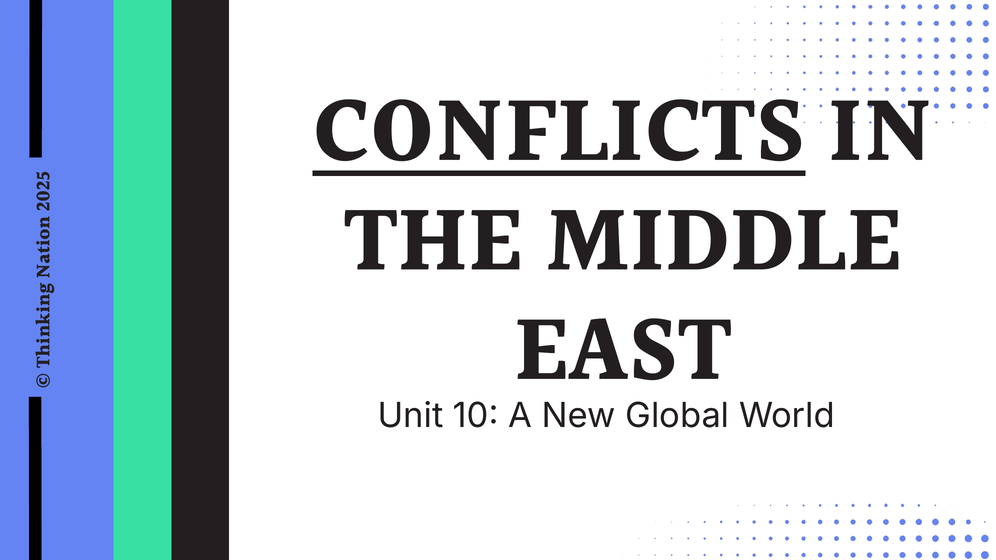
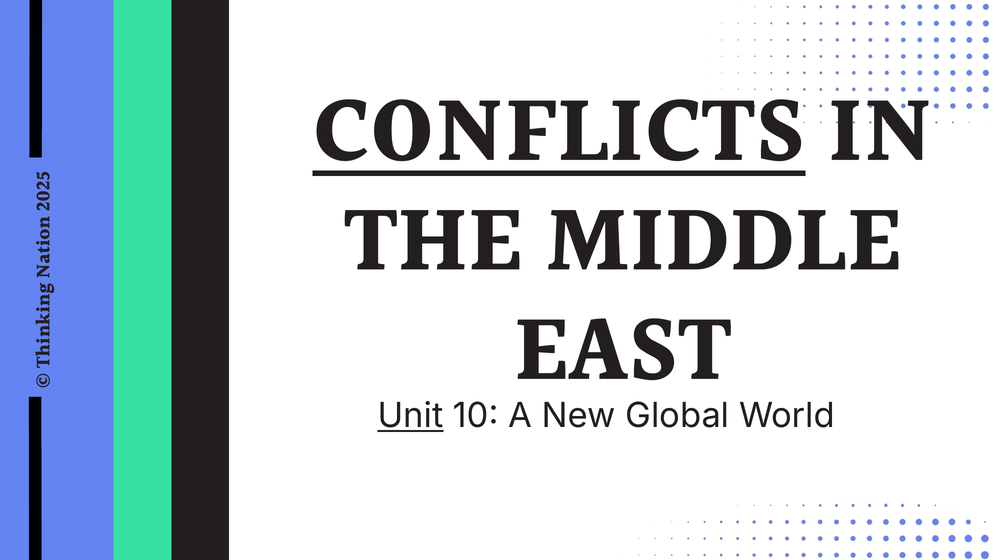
Unit underline: none -> present
